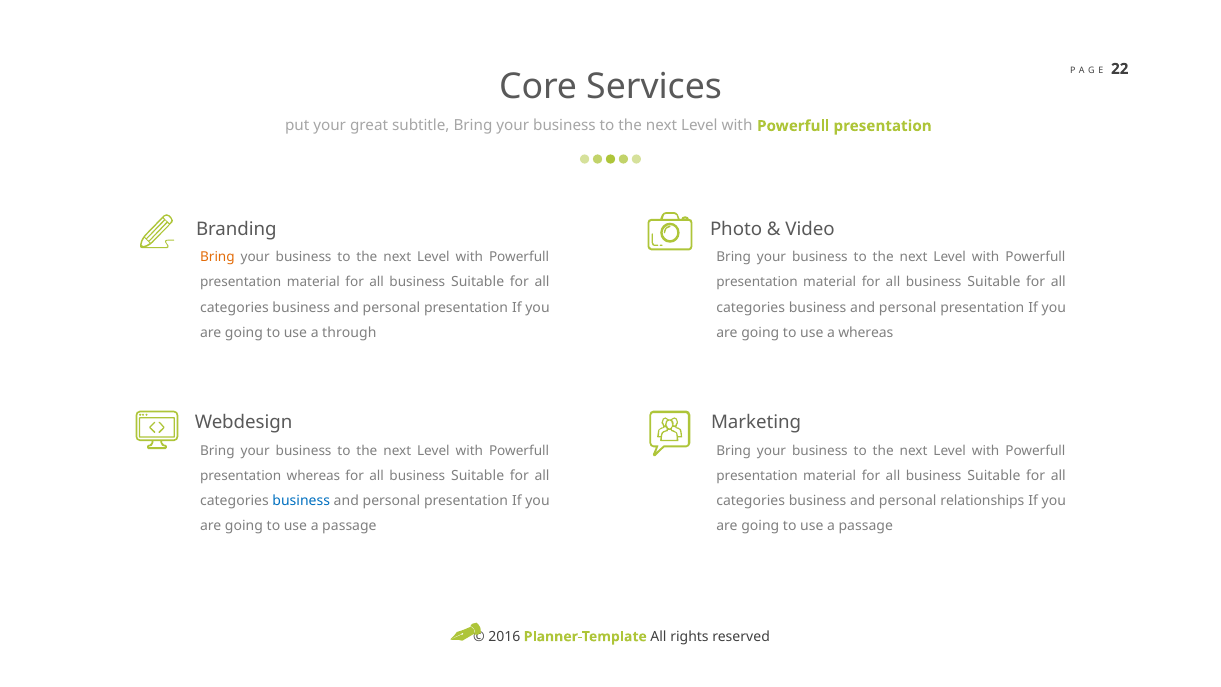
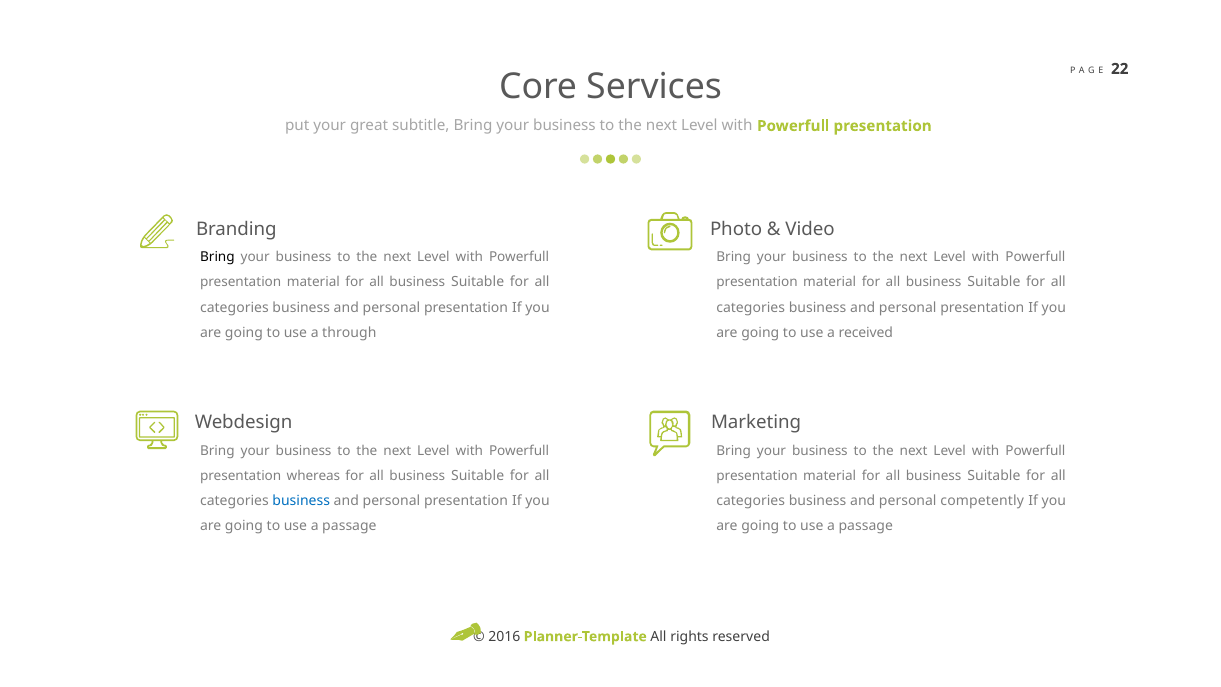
Bring at (217, 257) colour: orange -> black
a whereas: whereas -> received
relationships: relationships -> competently
